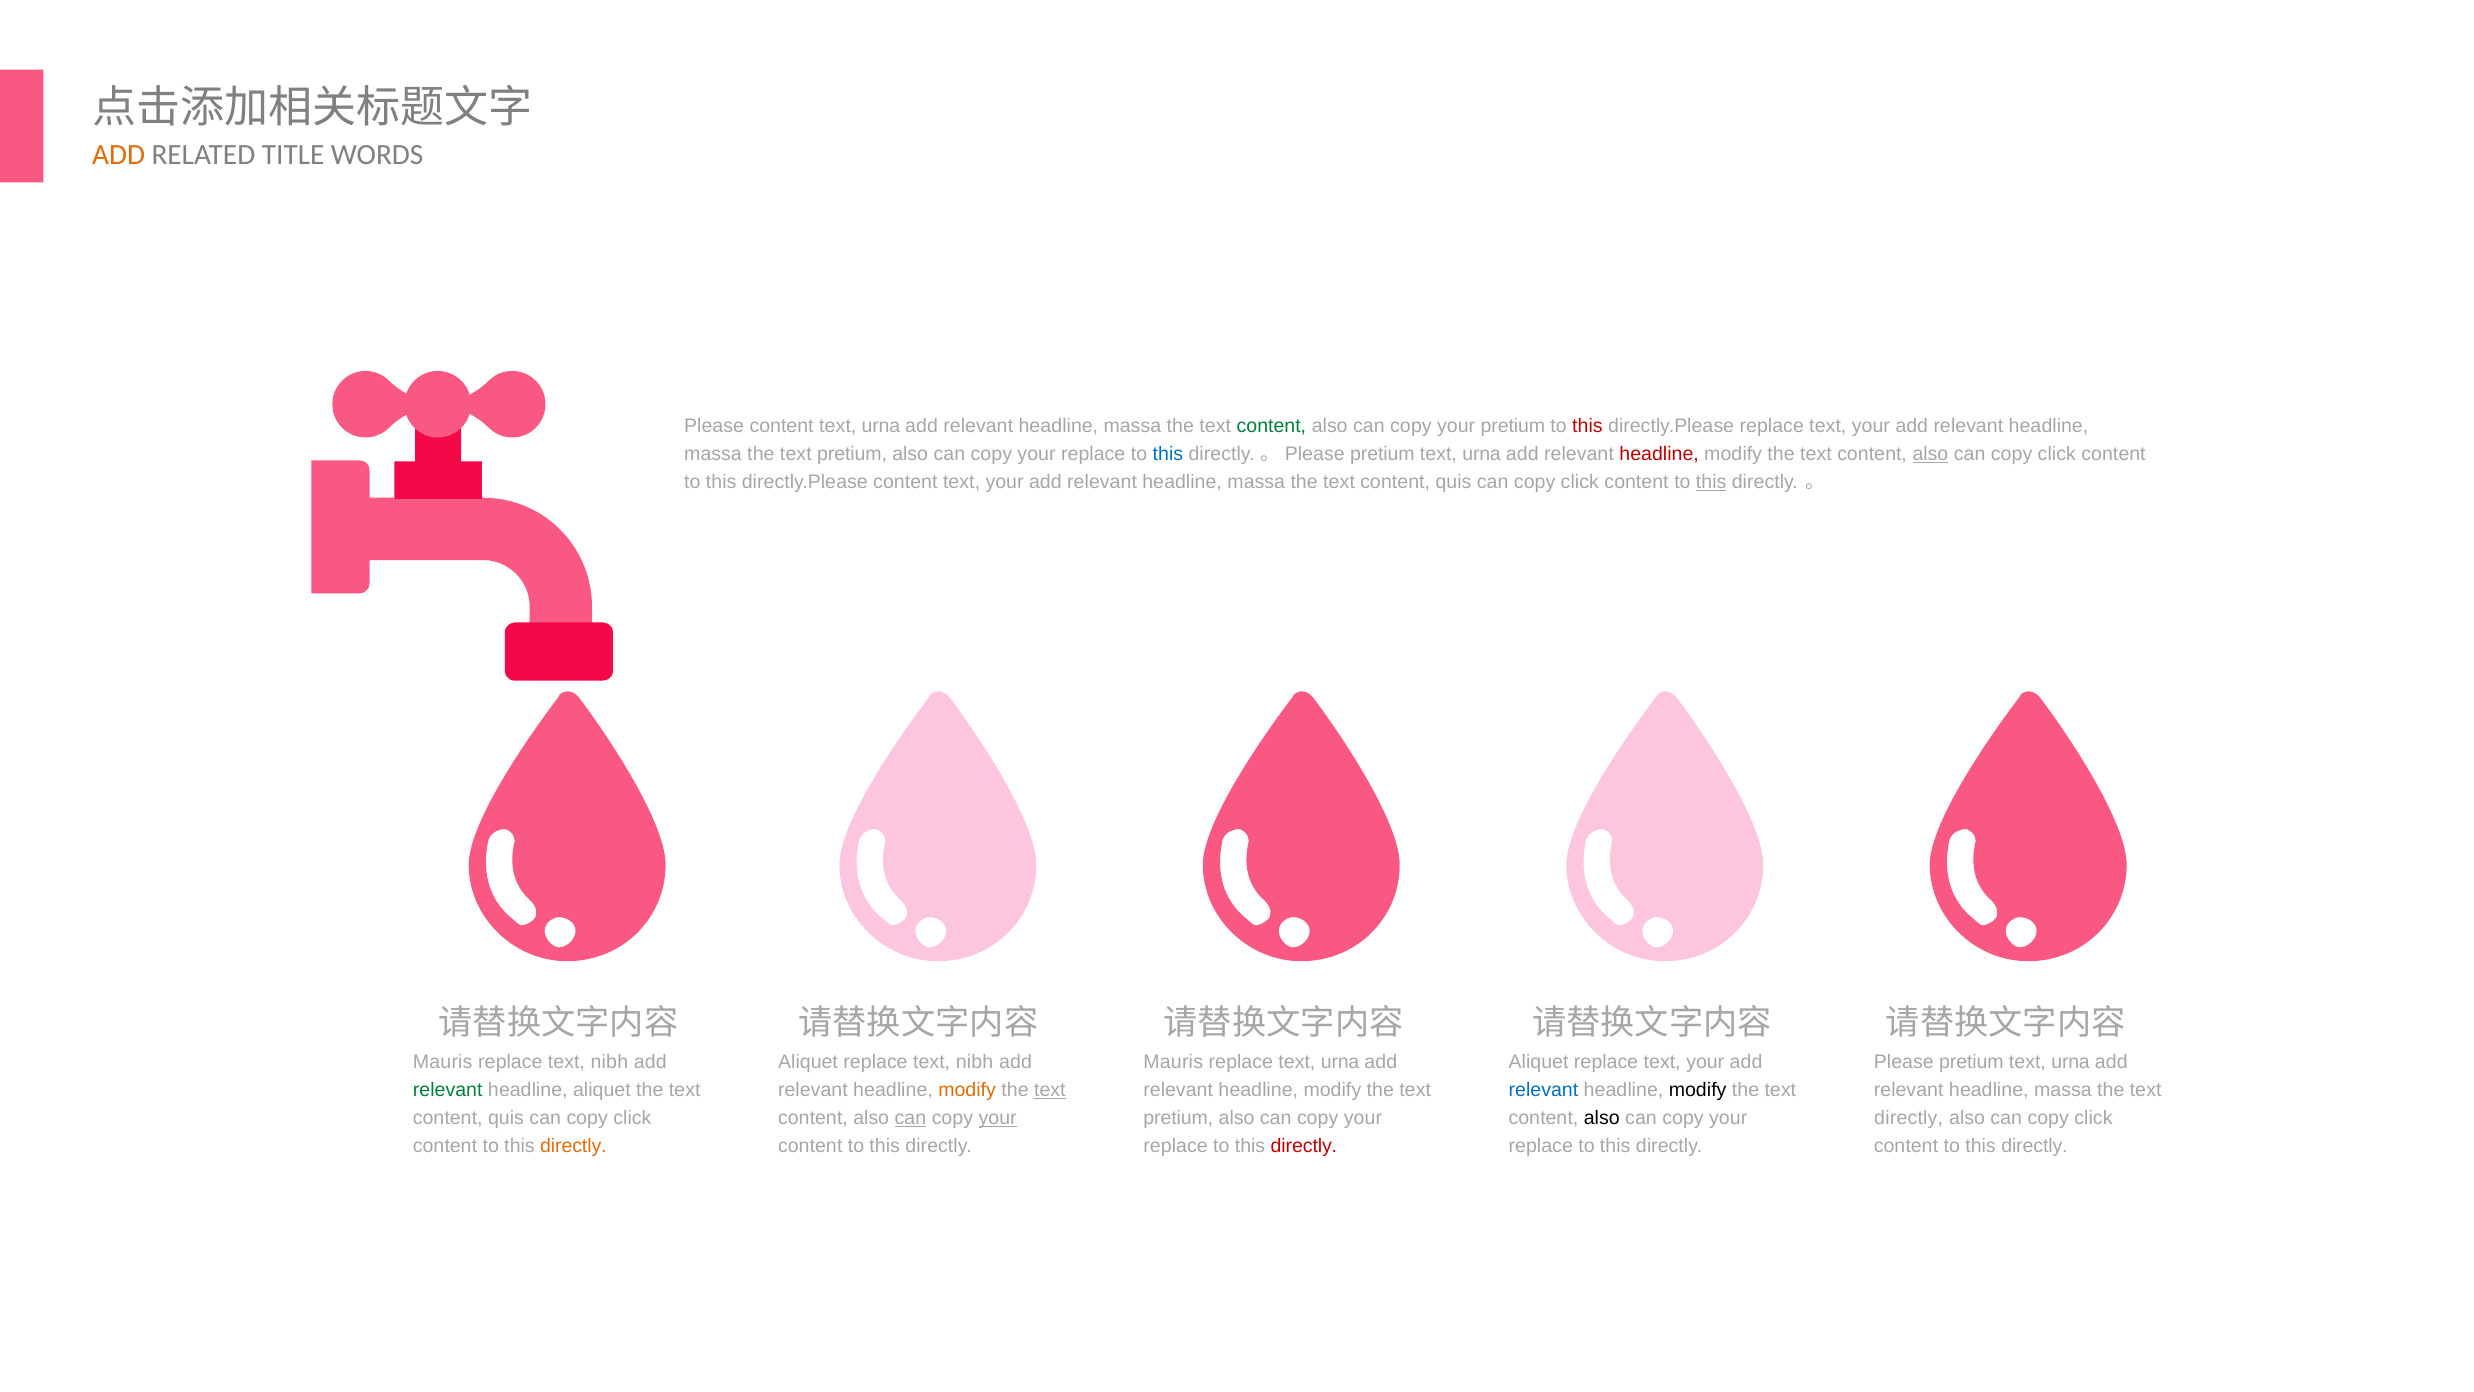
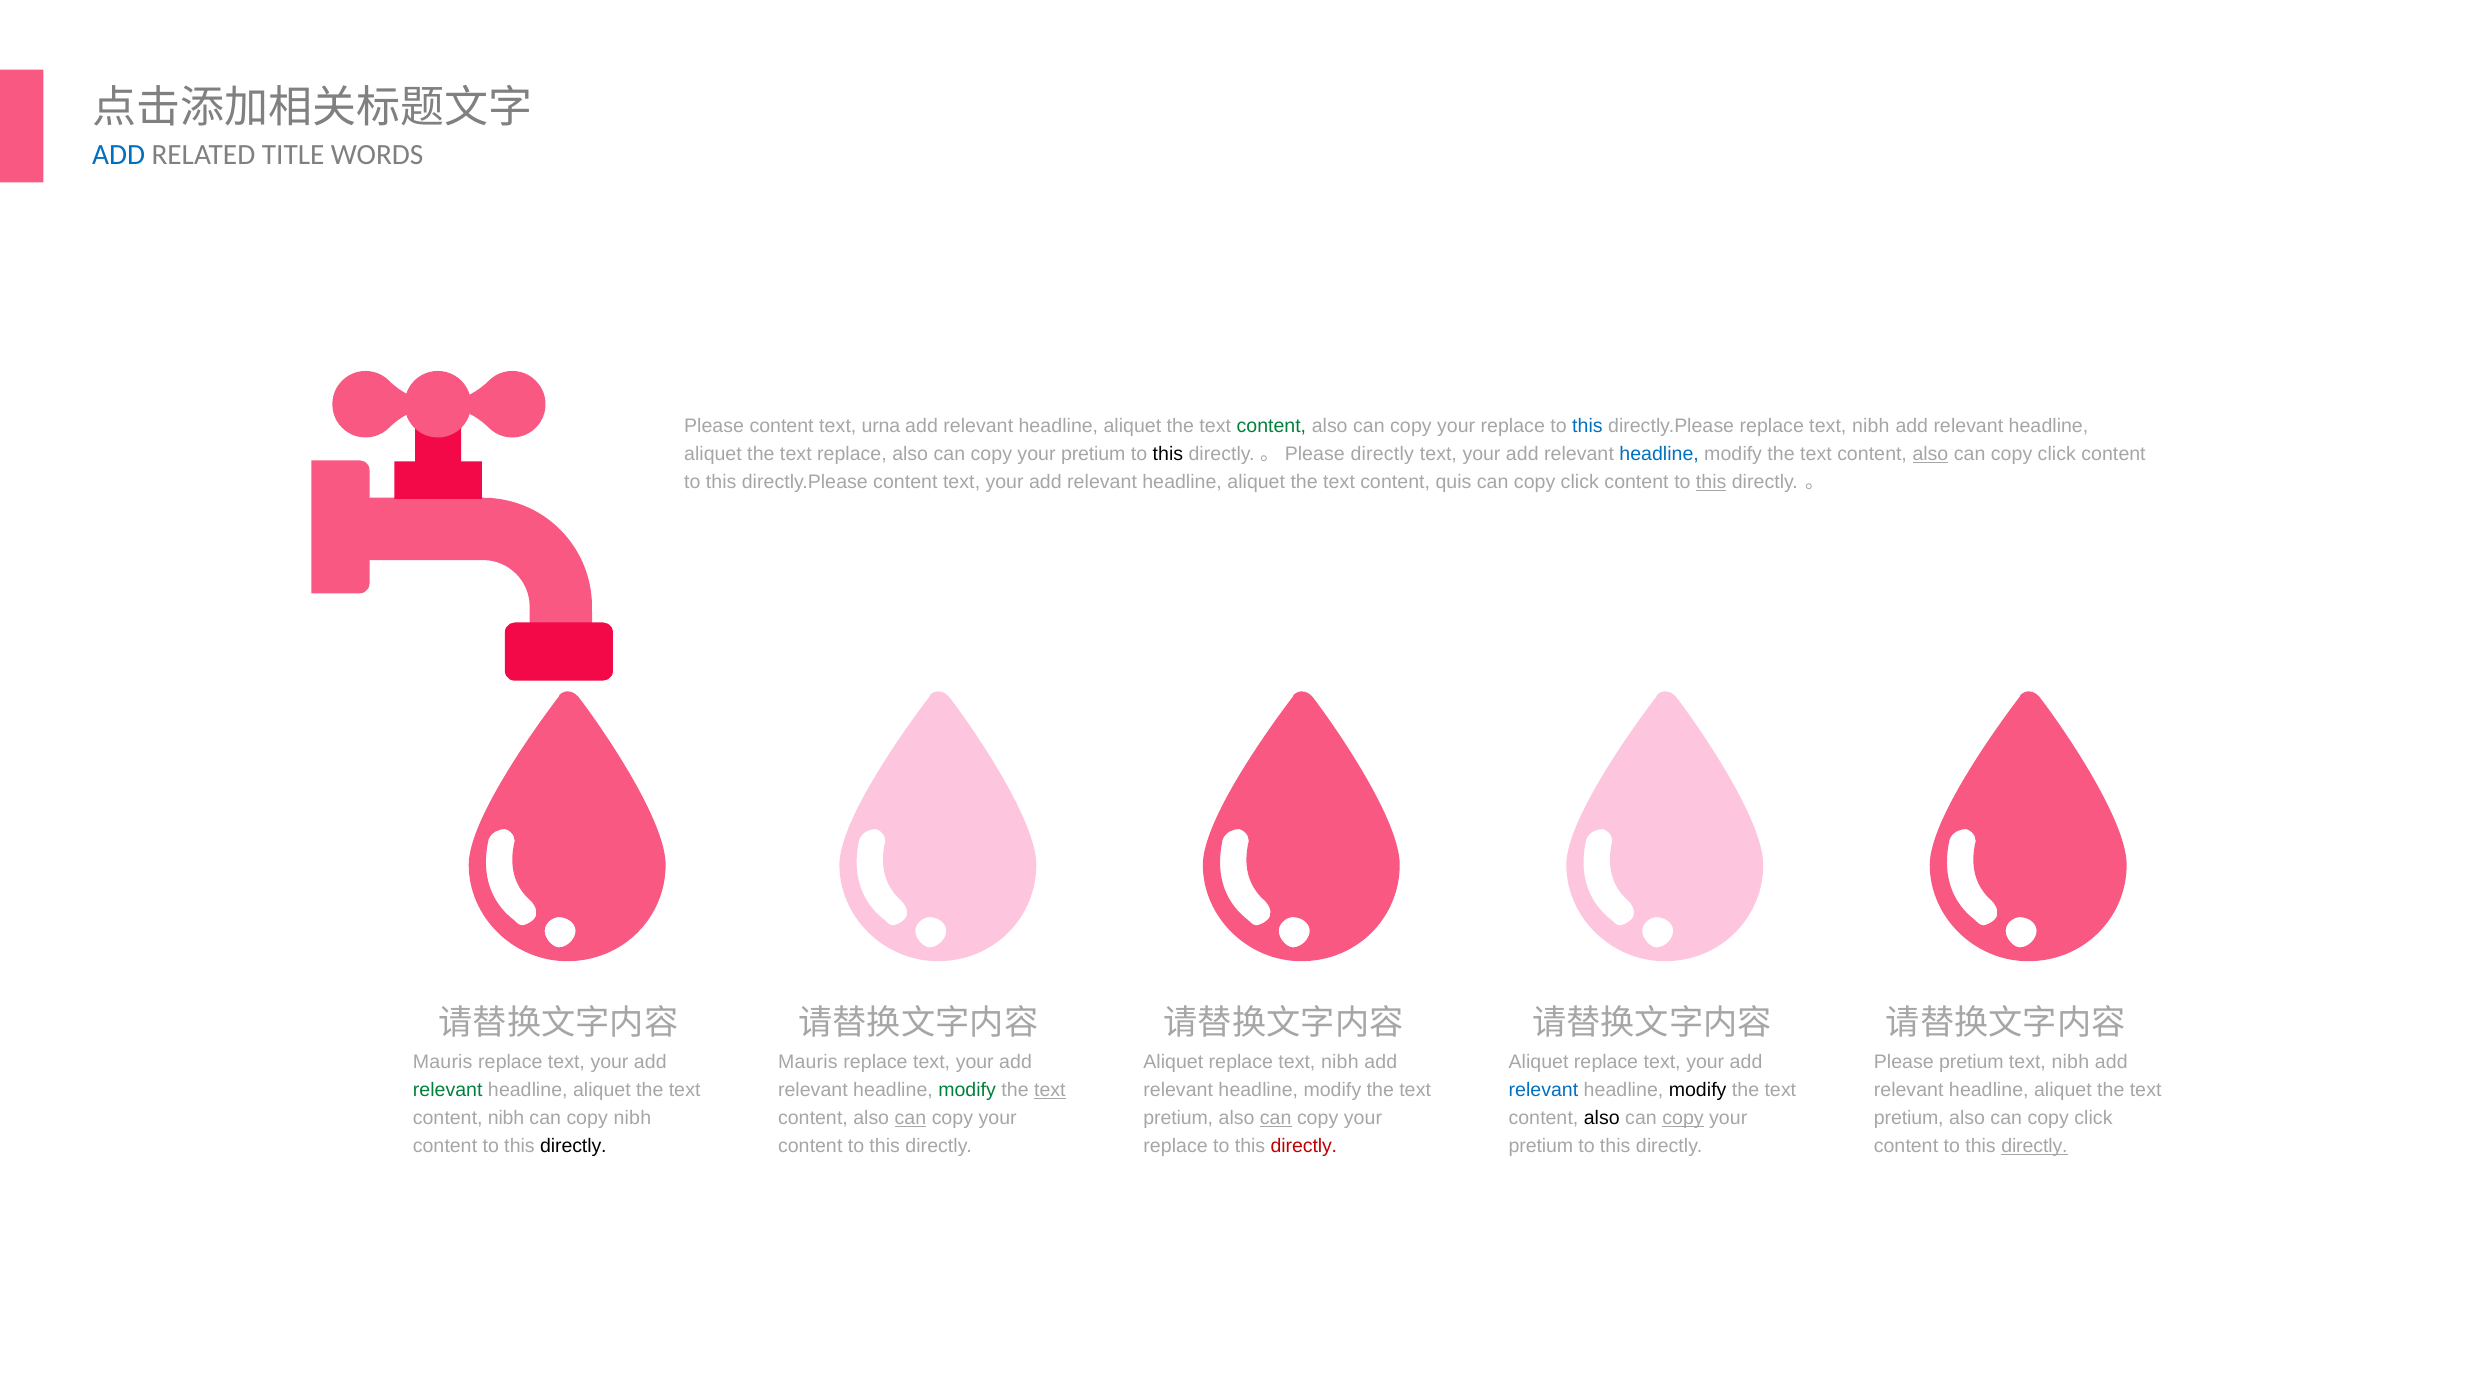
ADD at (119, 155) colour: orange -> blue
massa at (1132, 426): massa -> aliquet
pretium at (1513, 426): pretium -> replace
this at (1587, 426) colour: red -> blue
directly.Please replace text your: your -> nibh
massa at (713, 454): massa -> aliquet
pretium at (852, 454): pretium -> replace
replace at (1093, 454): replace -> pretium
this at (1168, 454) colour: blue -> black
pretium at (1382, 454): pretium -> directly
urna at (1482, 454): urna -> your
headline at (1659, 454) colour: red -> blue
massa at (1256, 482): massa -> aliquet
nibh at (609, 1062): nibh -> your
Aliquet at (808, 1062): Aliquet -> Mauris
nibh at (975, 1062): nibh -> your
Mauris at (1173, 1062): Mauris -> Aliquet
urna at (1340, 1062): urna -> nibh
urna at (2071, 1062): urna -> nibh
modify at (967, 1090) colour: orange -> green
massa at (2063, 1090): massa -> aliquet
quis at (506, 1118): quis -> nibh
click at (632, 1118): click -> nibh
your at (998, 1118) underline: present -> none
can at (1276, 1118) underline: none -> present
copy at (1683, 1118) underline: none -> present
directly at (1909, 1118): directly -> pretium
directly at (573, 1146) colour: orange -> black
replace at (1541, 1146): replace -> pretium
directly at (2034, 1146) underline: none -> present
